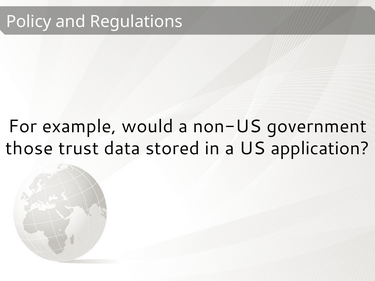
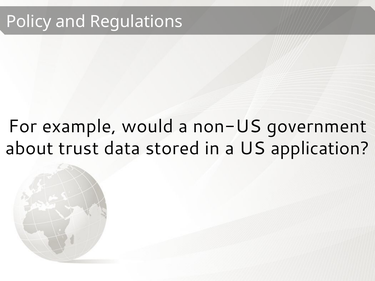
those: those -> about
